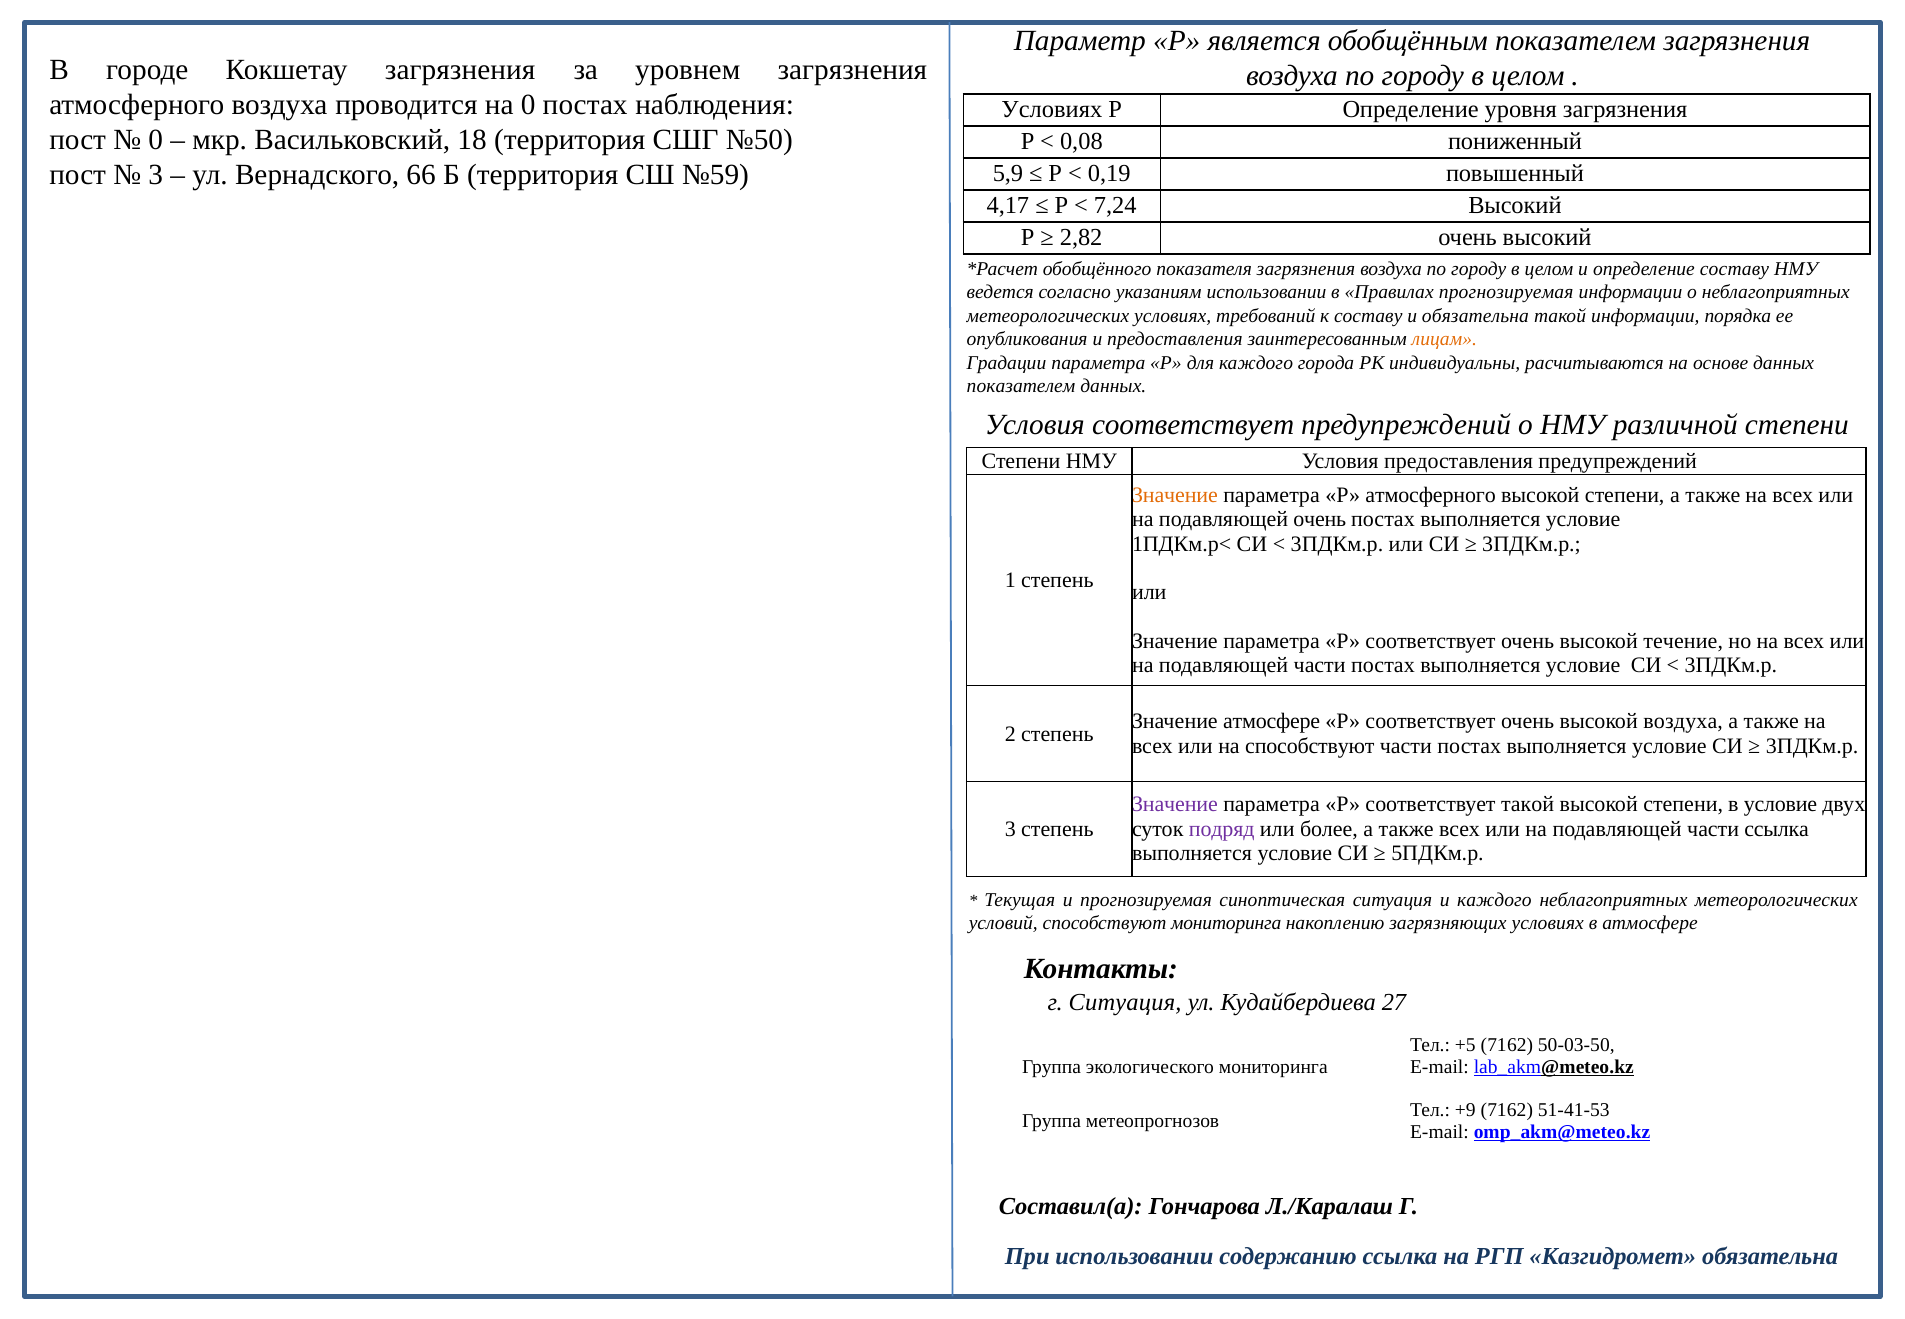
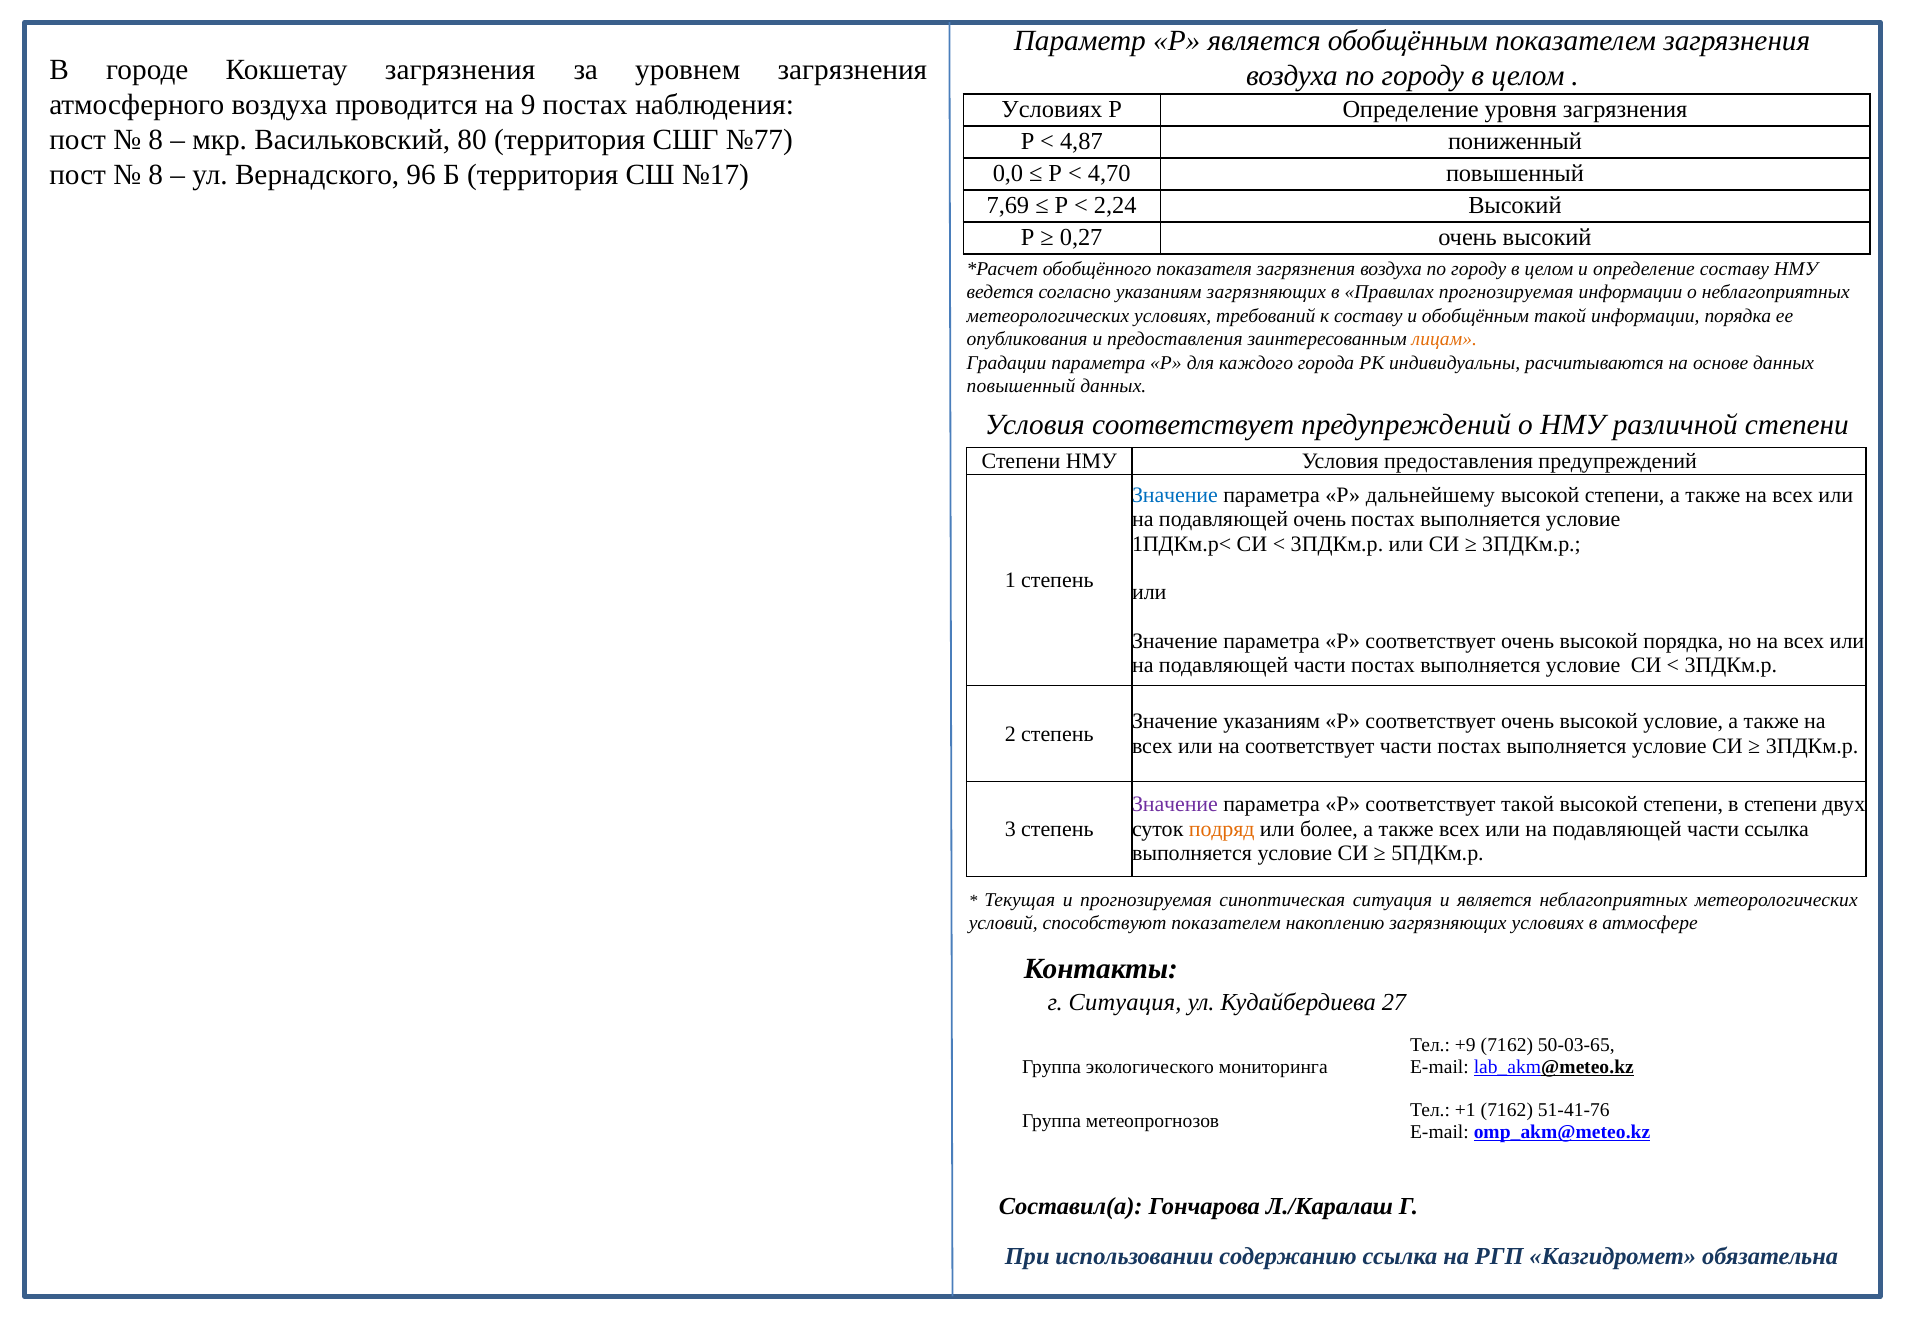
на 0: 0 -> 9
0 at (156, 140): 0 -> 8
18: 18 -> 80
№50: №50 -> №77
0,08: 0,08 -> 4,87
3 at (156, 175): 3 -> 8
66: 66 -> 96
№59: №59 -> №17
5,9: 5,9 -> 0,0
0,19: 0,19 -> 4,70
4,17: 4,17 -> 7,69
7,24: 7,24 -> 2,24
2,82: 2,82 -> 0,27
указаниям использовании: использовании -> загрязняющих
и обязательна: обязательна -> обобщённым
показателем at (1021, 386): показателем -> повышенный
Значение at (1175, 495) colour: orange -> blue
Р атмосферного: атмосферного -> дальнейшему
высокой течение: течение -> порядка
Значение атмосфере: атмосфере -> указаниям
высокой воздуха: воздуха -> условие
на способствуют: способствуют -> соответствует
в условие: условие -> степени
подряд colour: purple -> orange
и каждого: каждого -> является
способствуют мониторинга: мониторинга -> показателем
+5: +5 -> +9
50-03-50: 50-03-50 -> 50-03-65
+9: +9 -> +1
51-41-53: 51-41-53 -> 51-41-76
